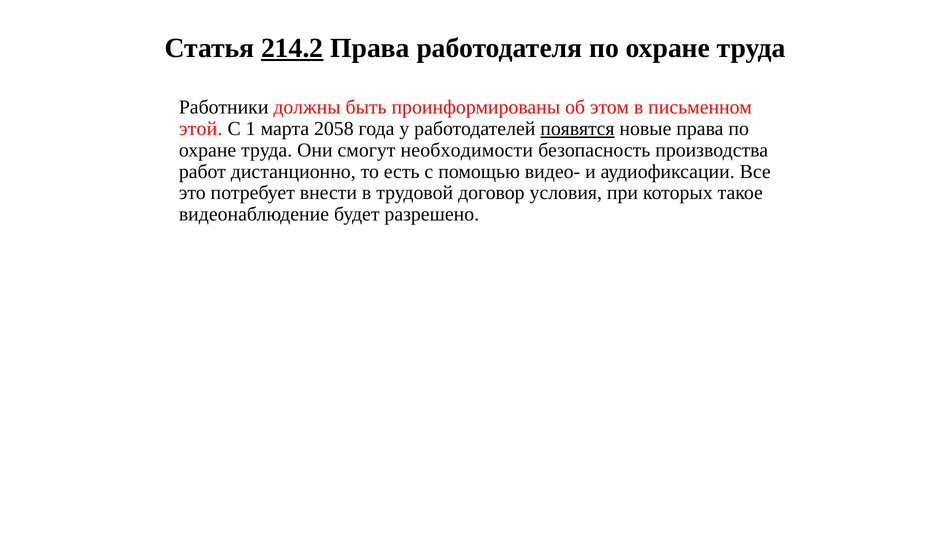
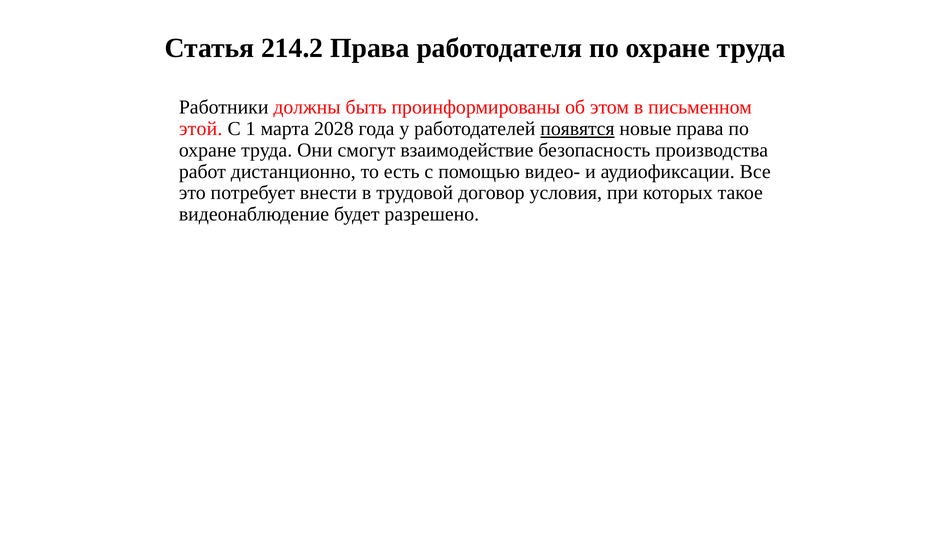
214.2 underline: present -> none
2058: 2058 -> 2028
необходимости: необходимости -> взаимодействие
